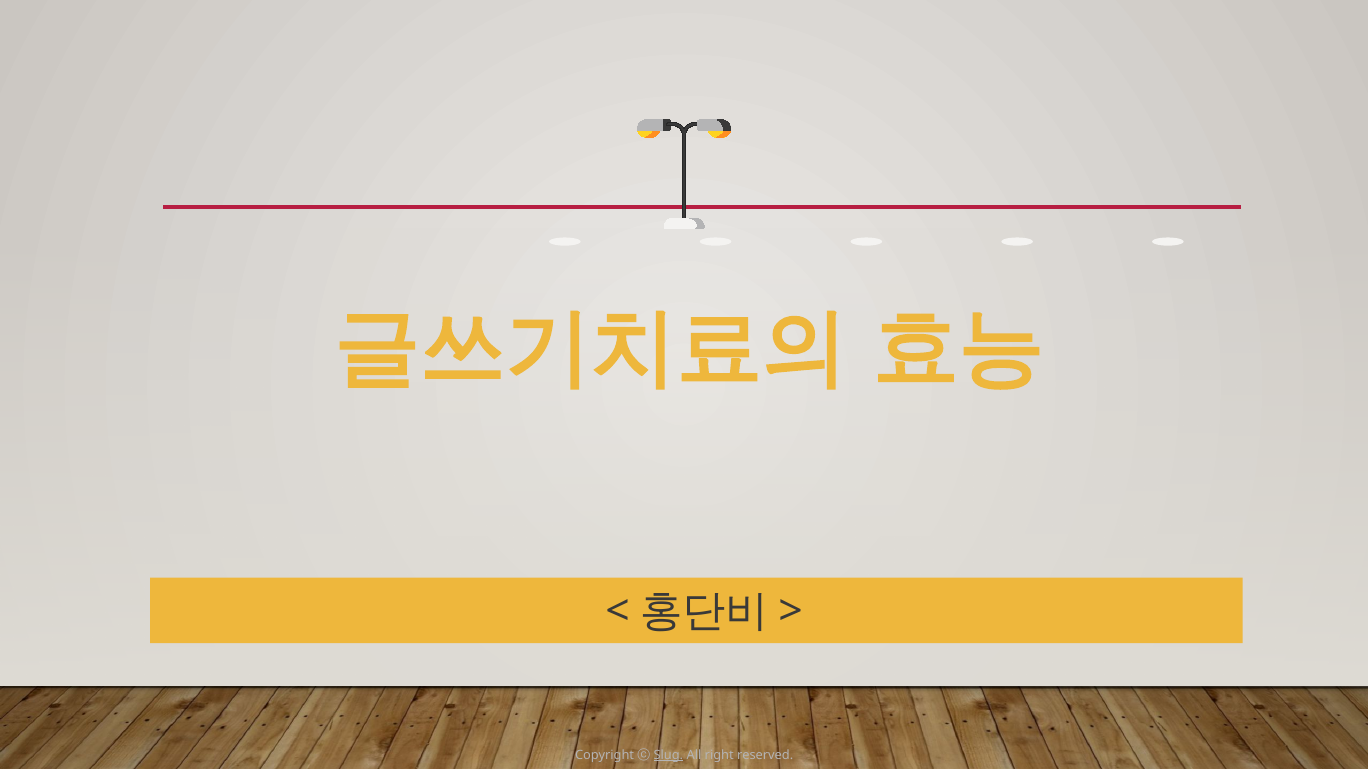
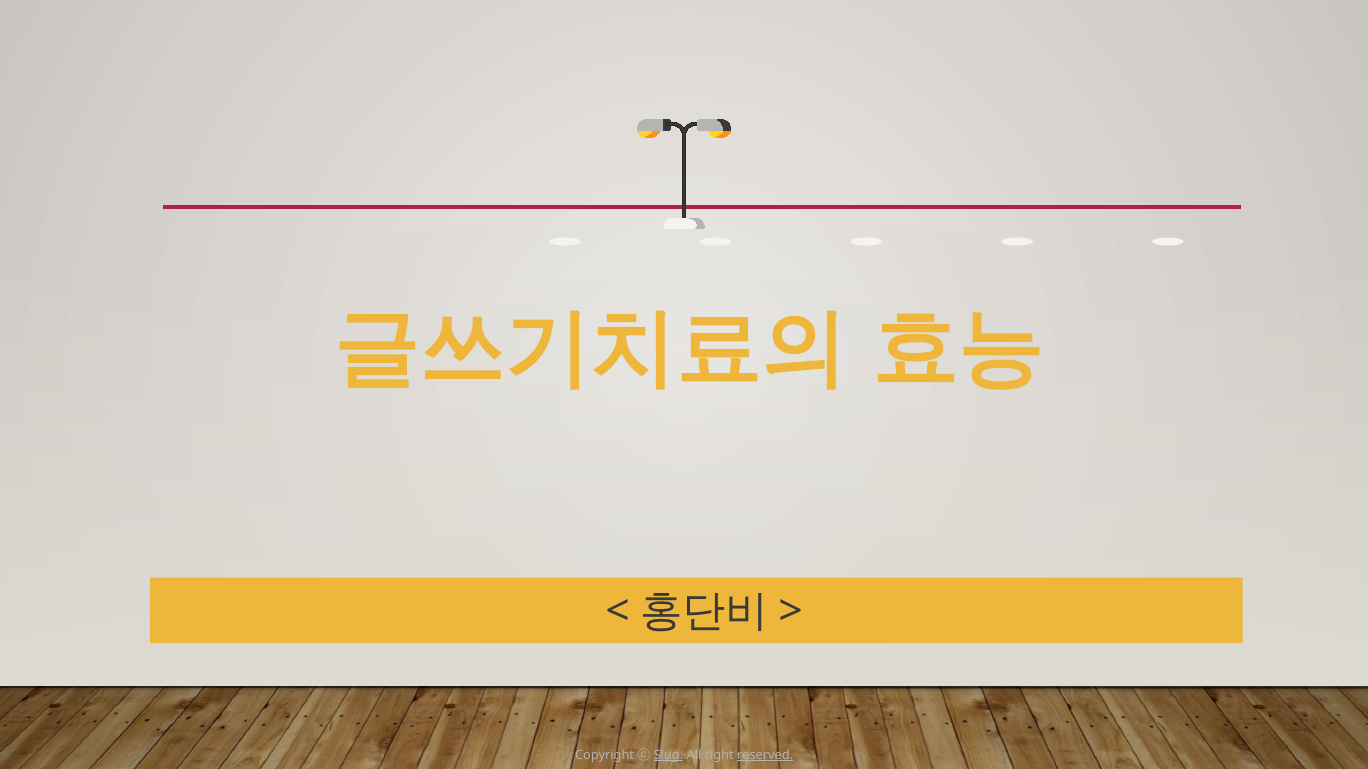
reserved underline: none -> present
